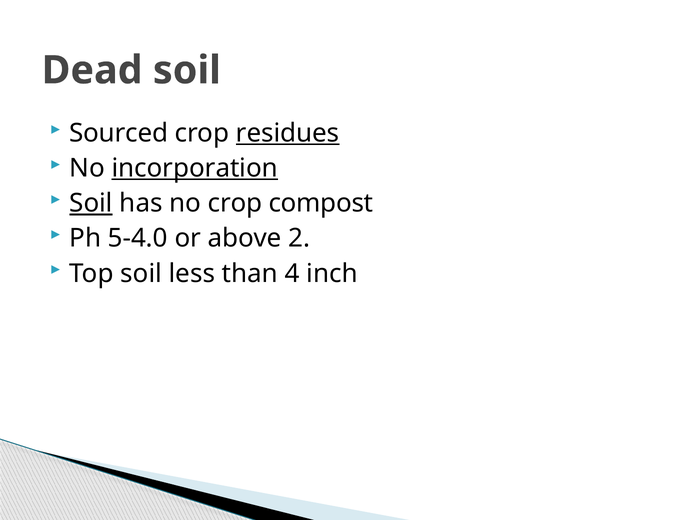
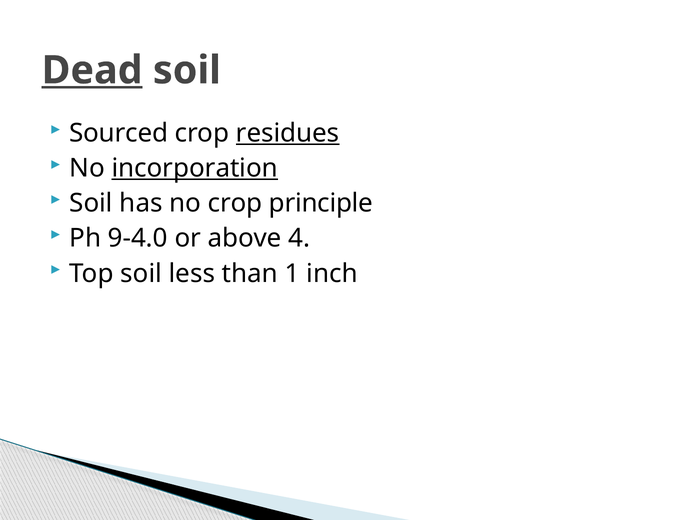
Dead underline: none -> present
Soil at (91, 204) underline: present -> none
compost: compost -> principle
5-4.0: 5-4.0 -> 9-4.0
2: 2 -> 4
4: 4 -> 1
